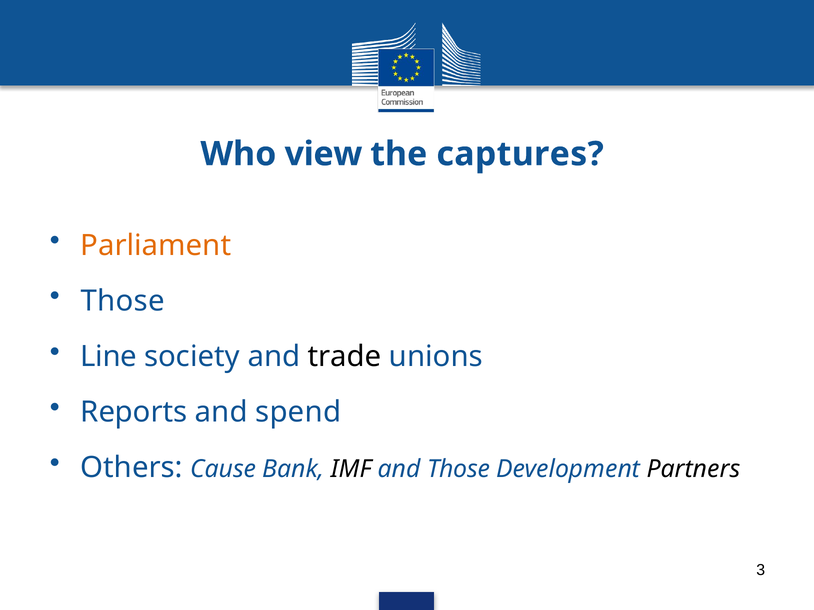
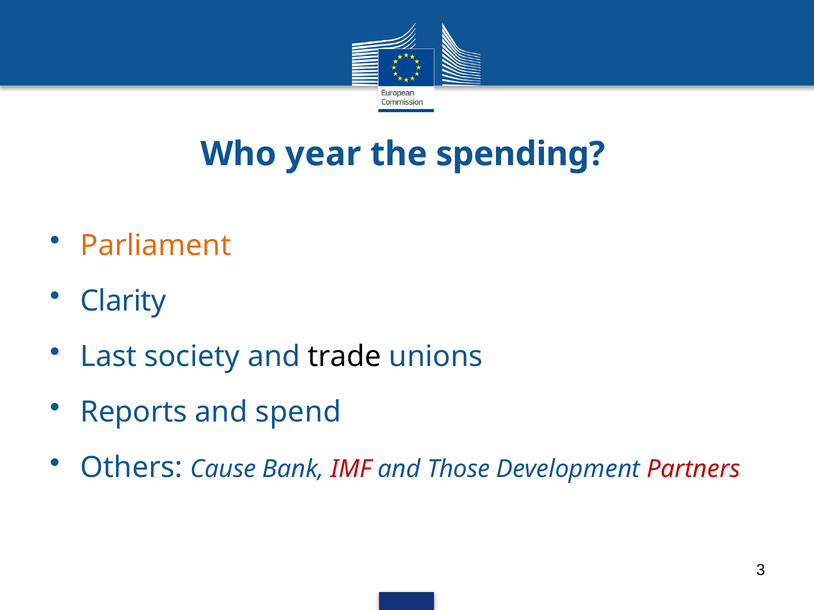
view: view -> year
captures: captures -> spending
Those at (123, 301): Those -> Clarity
Line: Line -> Last
IMF colour: black -> red
Partners colour: black -> red
